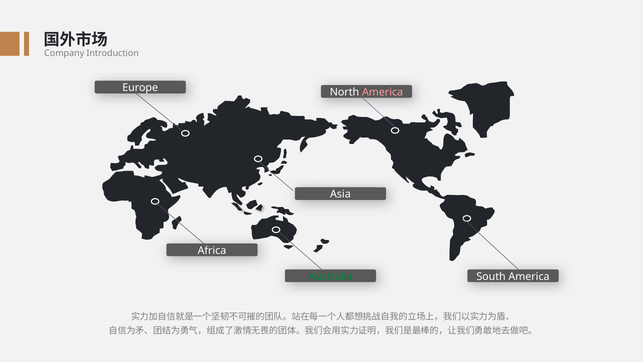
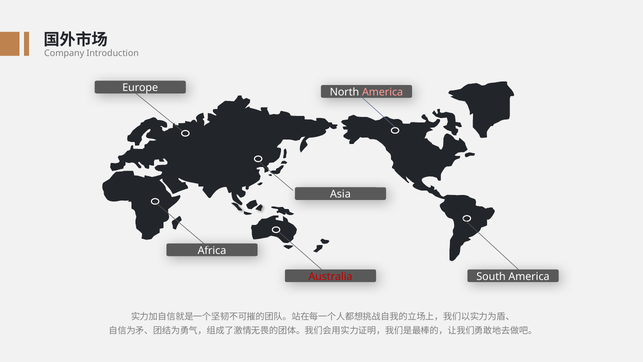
Australia colour: green -> red
